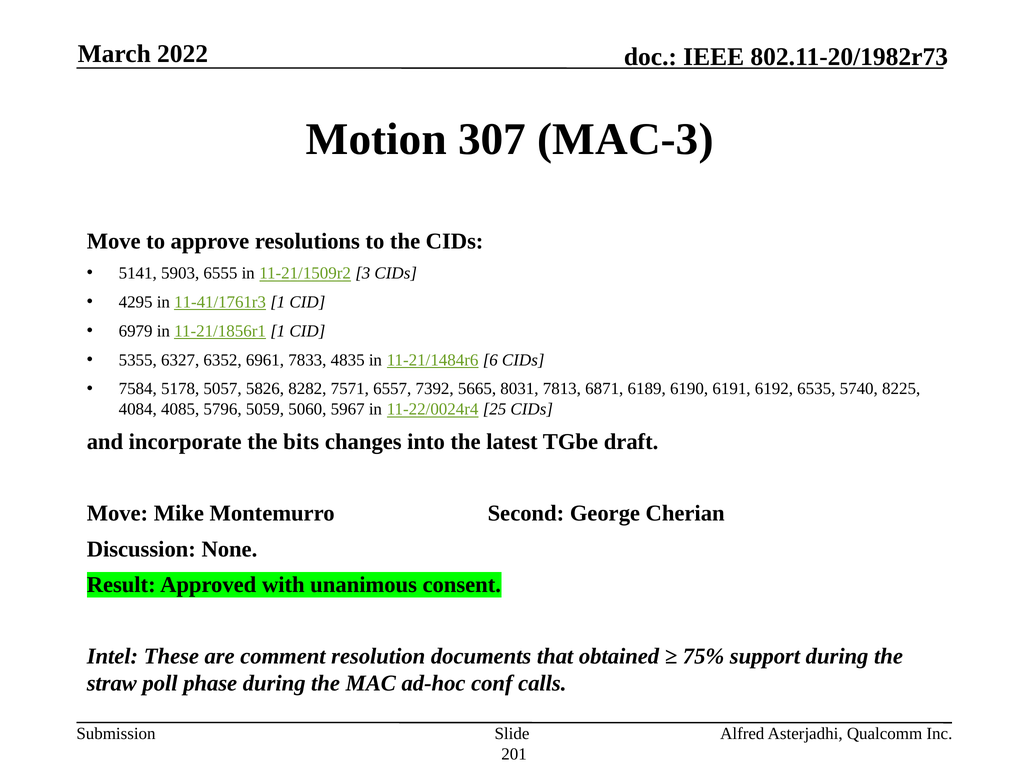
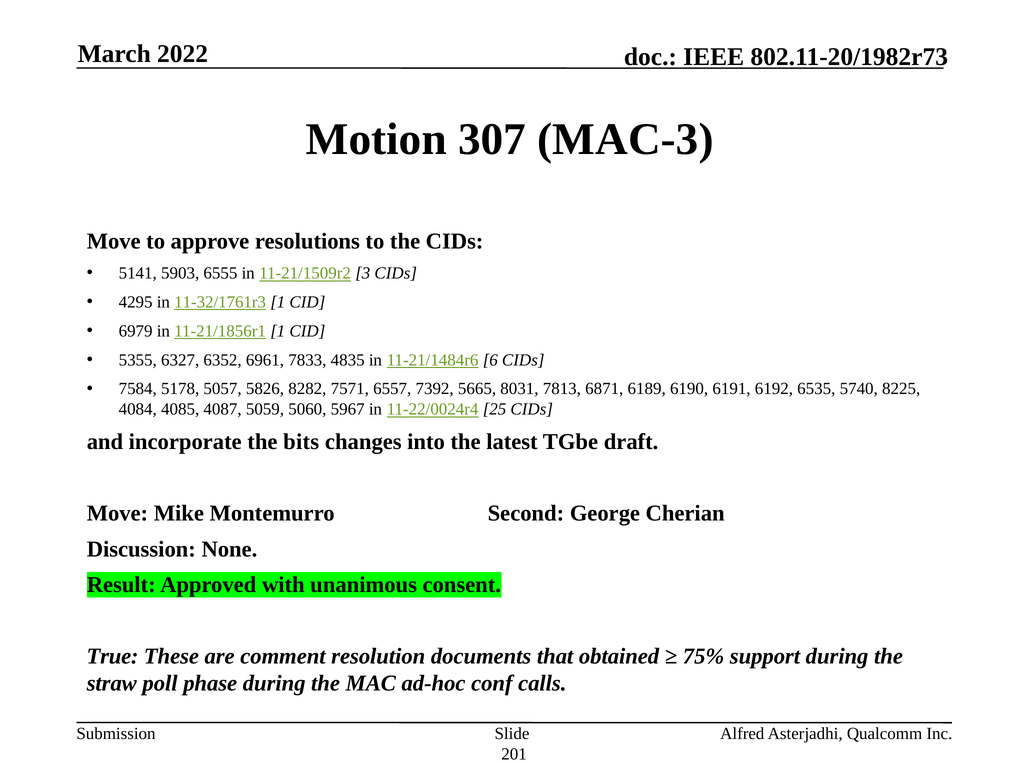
11-41/1761r3: 11-41/1761r3 -> 11-32/1761r3
5796: 5796 -> 4087
Intel: Intel -> True
